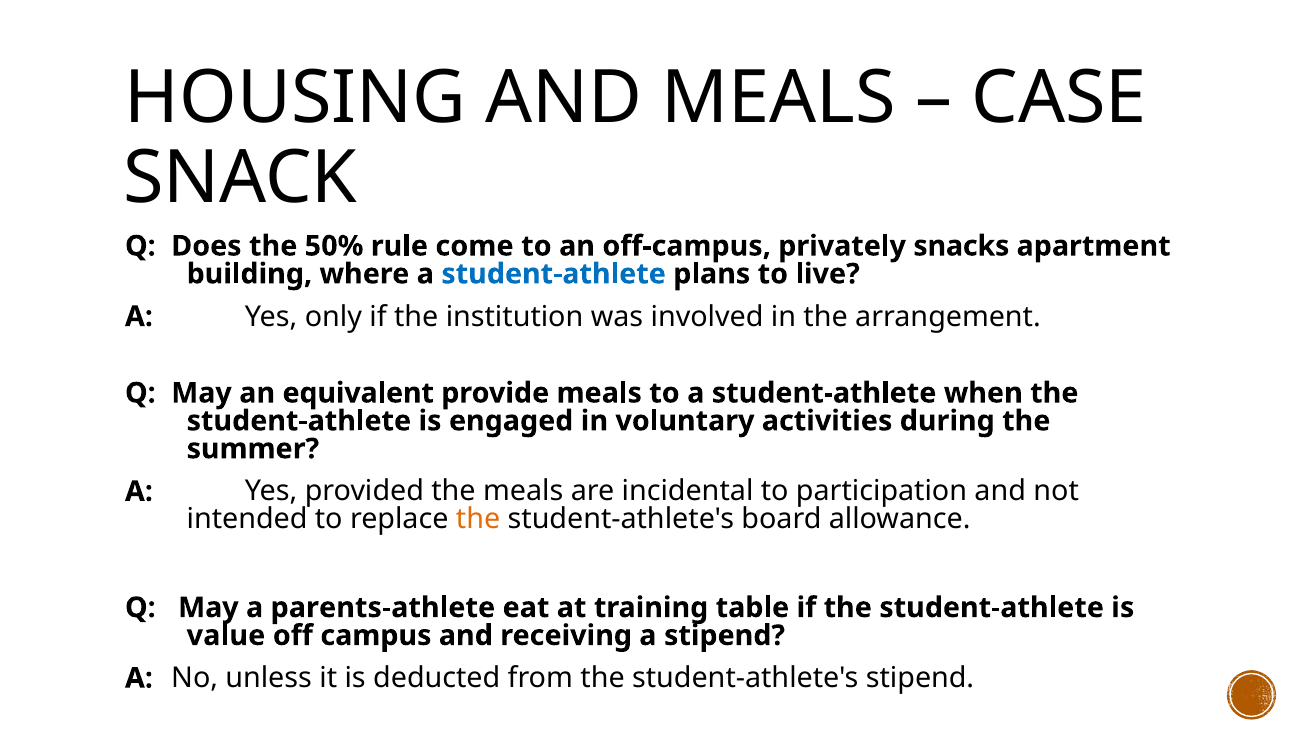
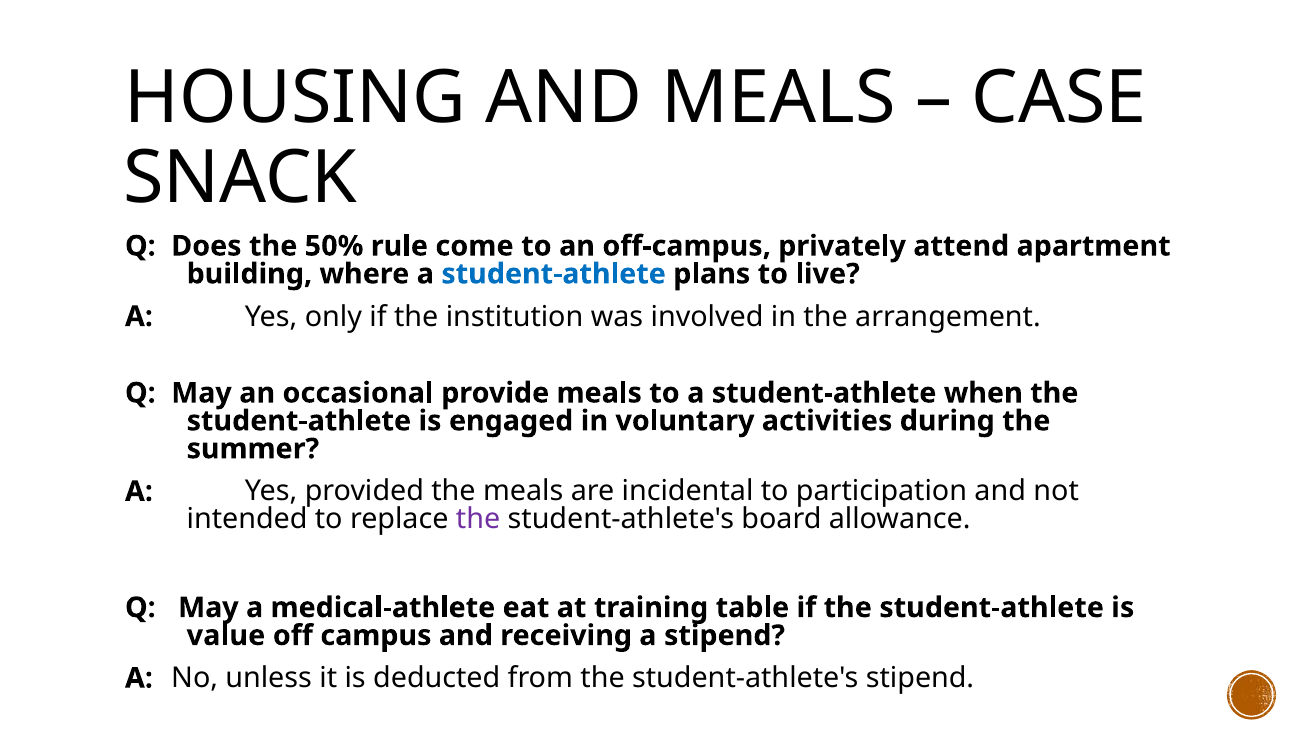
snacks: snacks -> attend
equivalent: equivalent -> occasional
the at (478, 519) colour: orange -> purple
parents-athlete: parents-athlete -> medical-athlete
